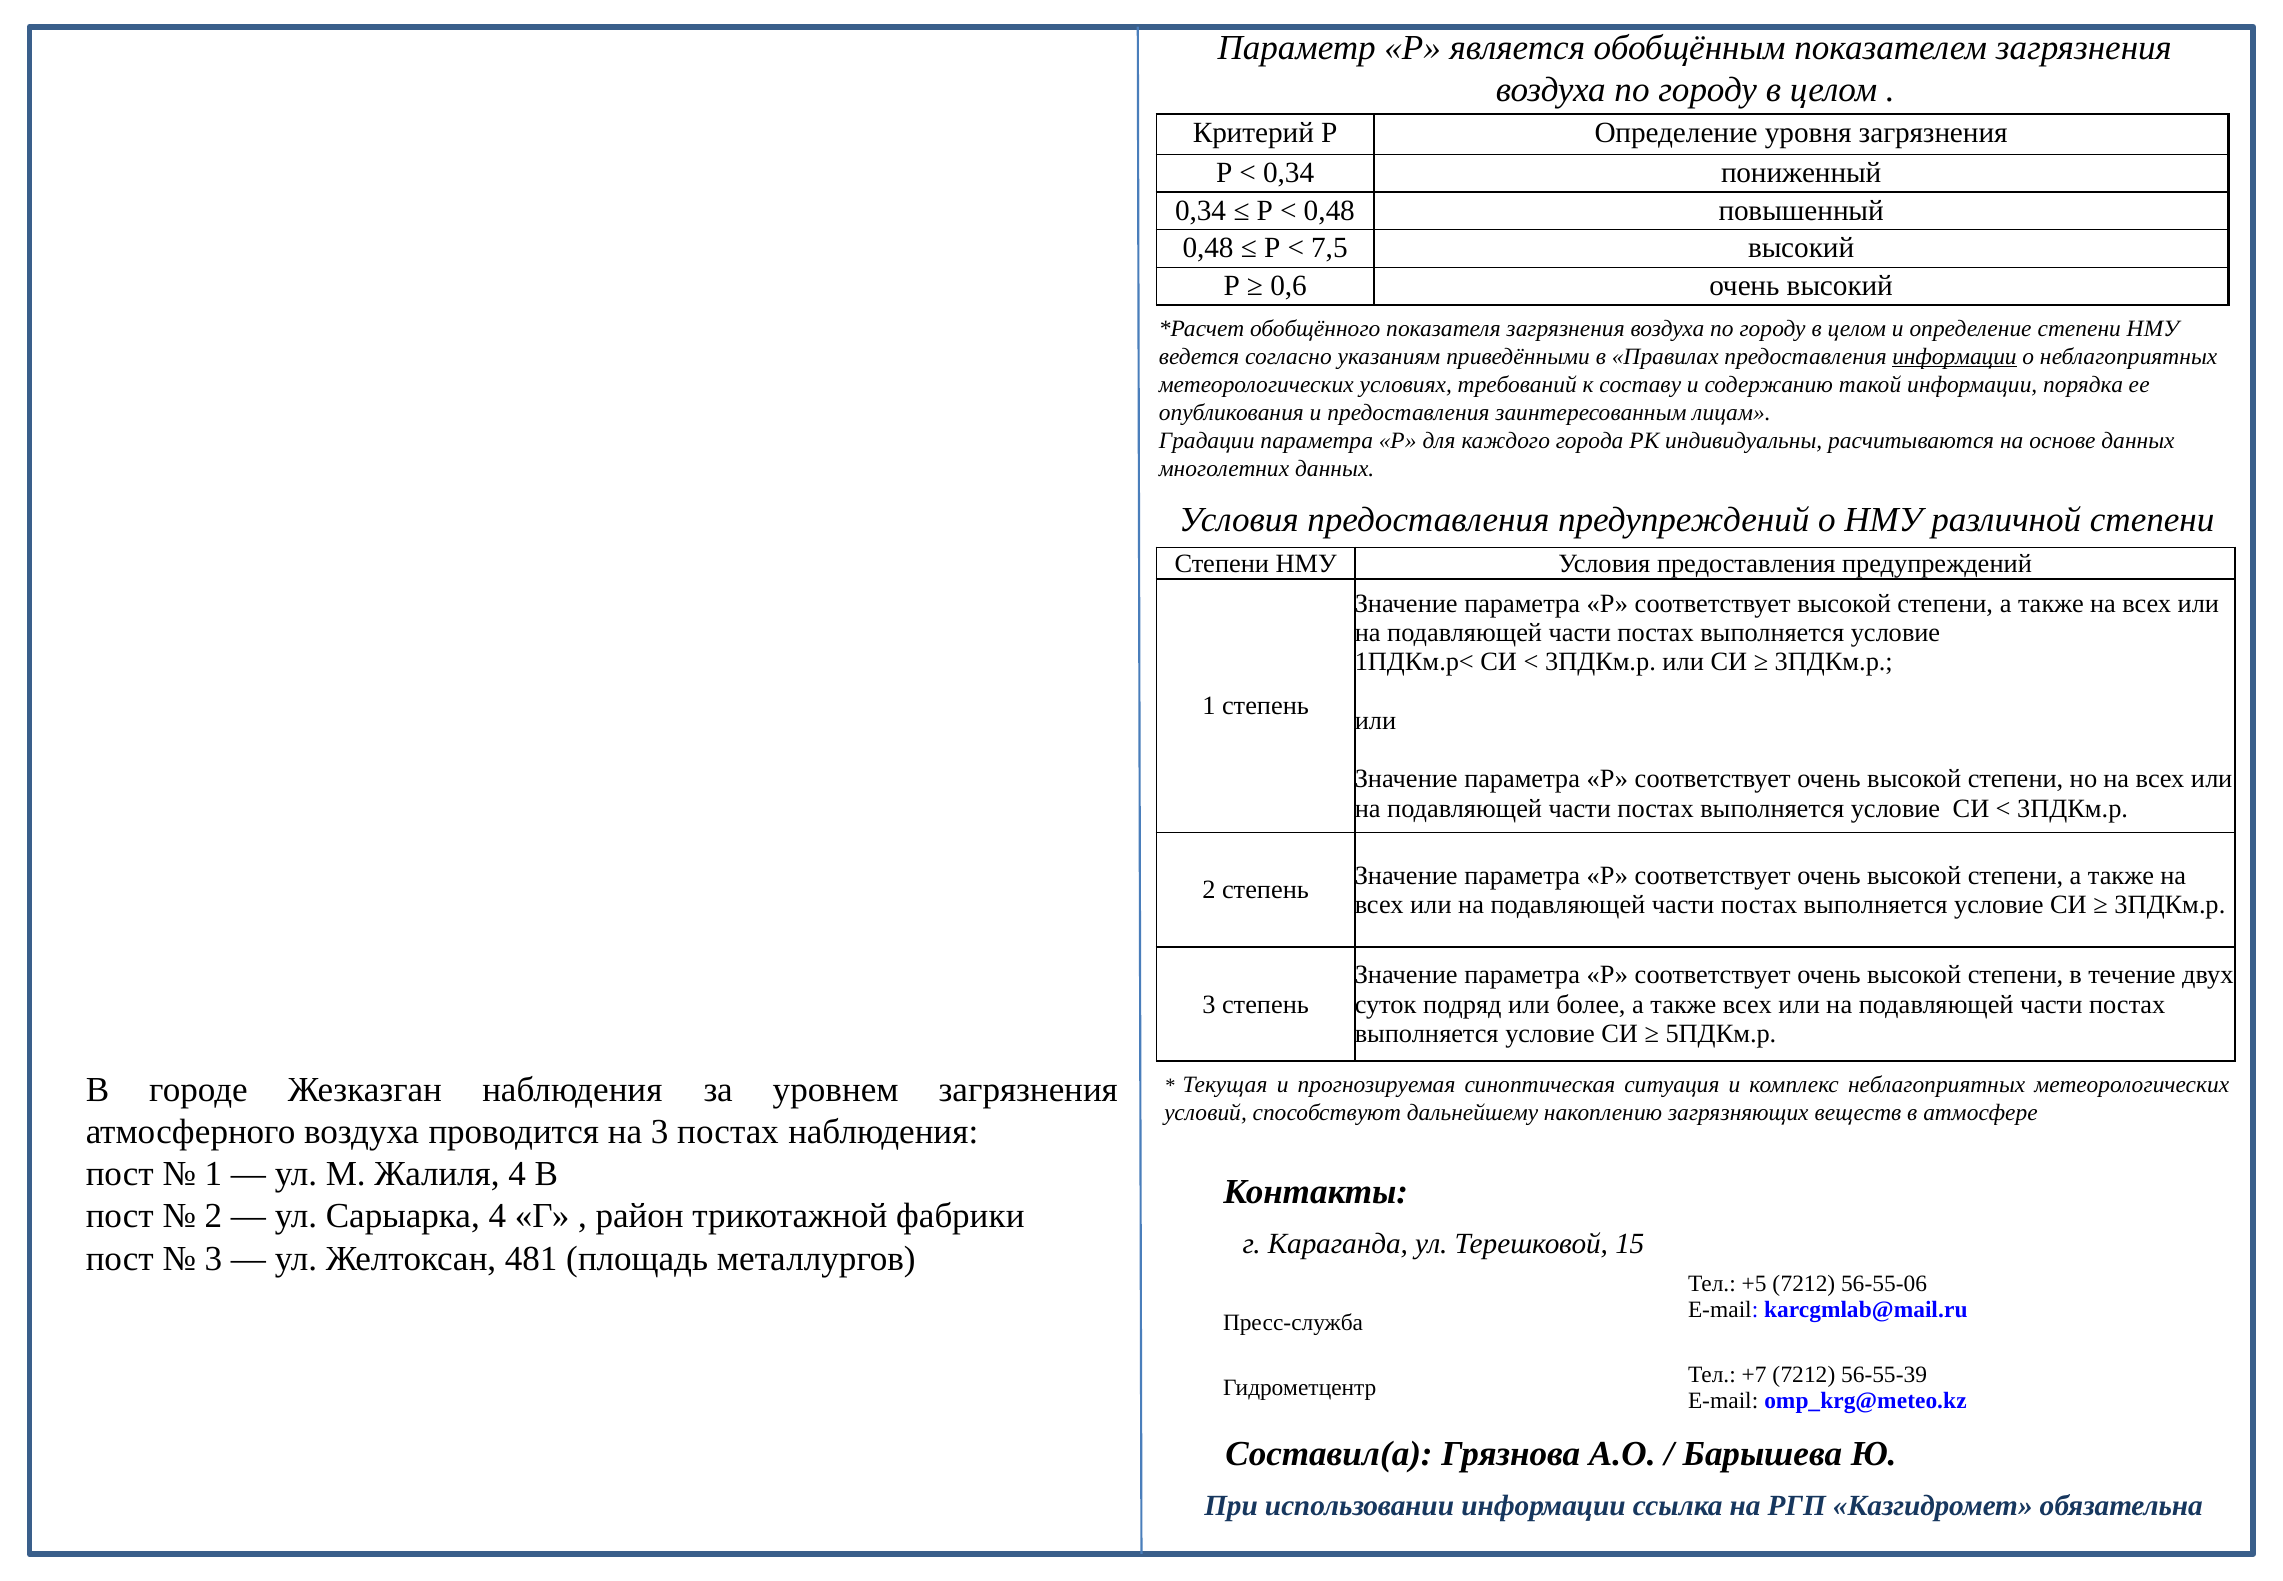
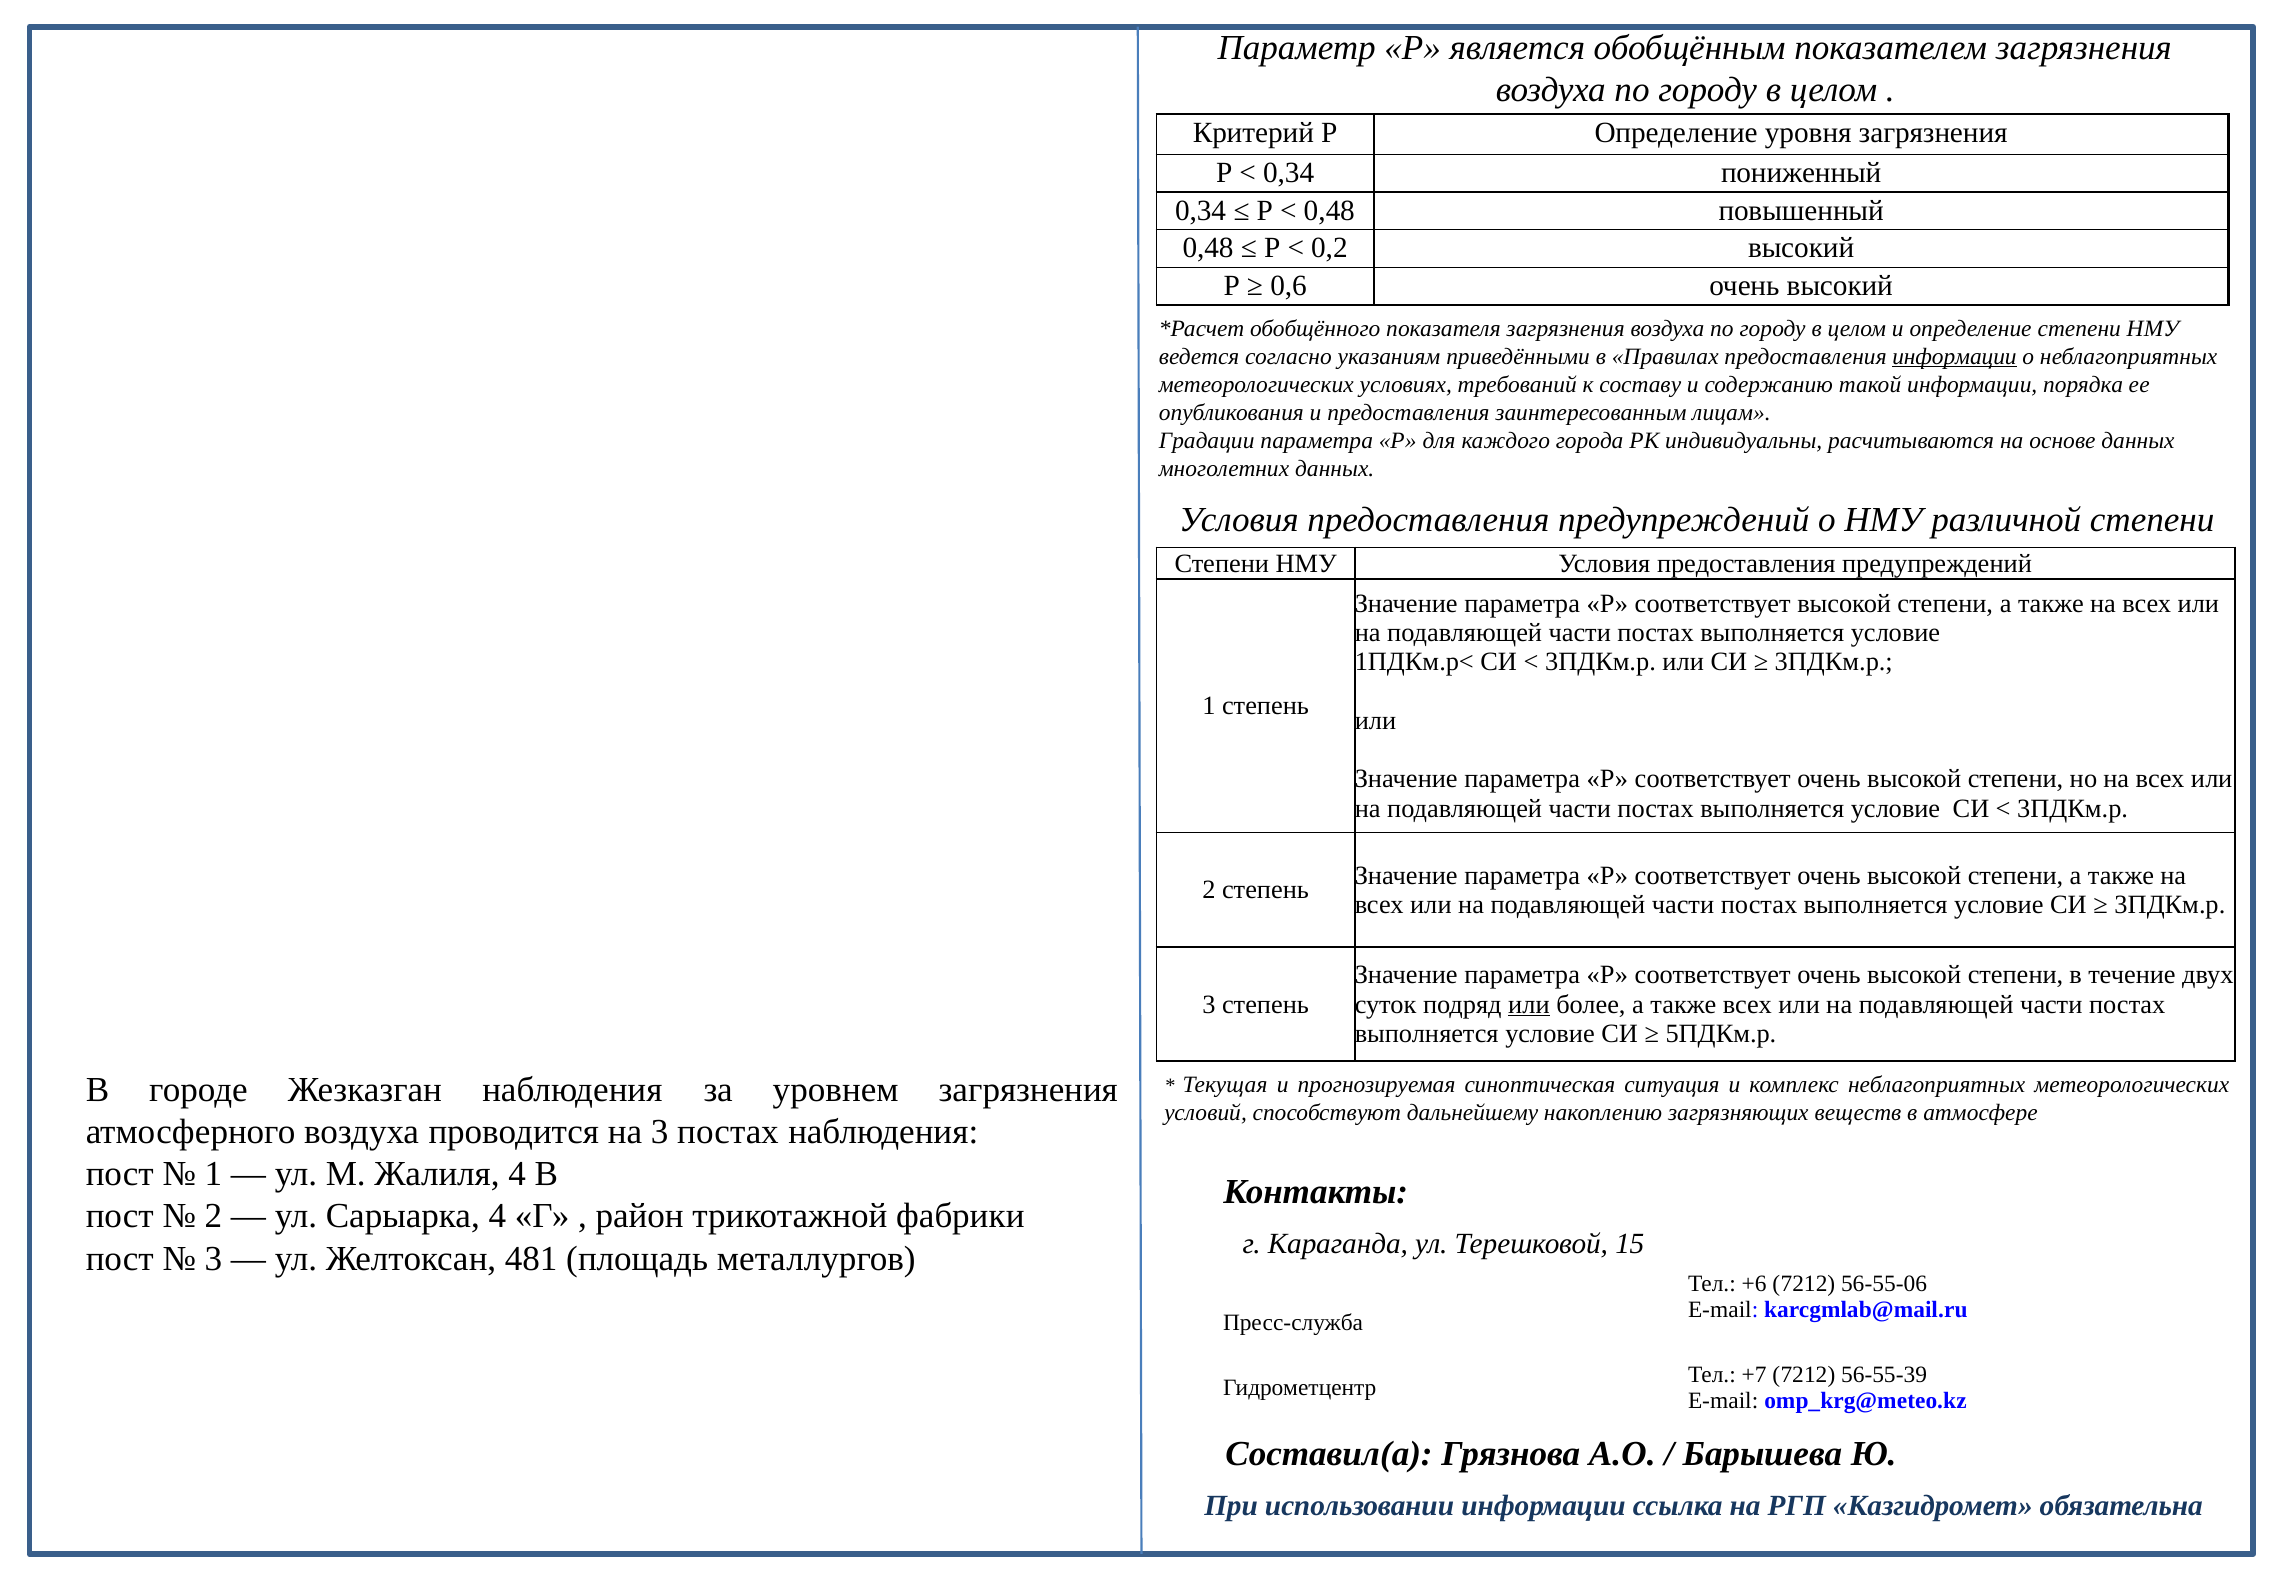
7,5: 7,5 -> 0,2
или at (1529, 1004) underline: none -> present
+5: +5 -> +6
